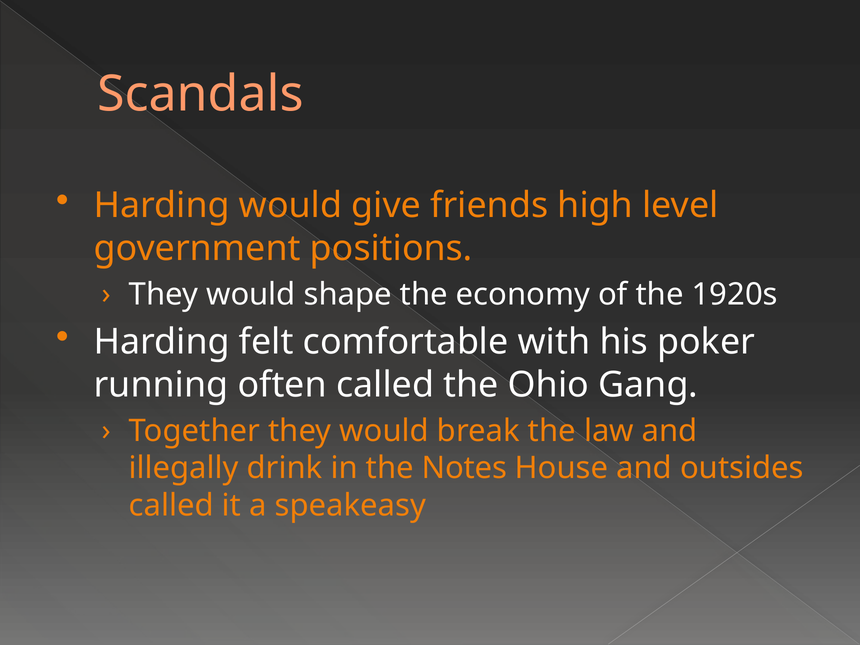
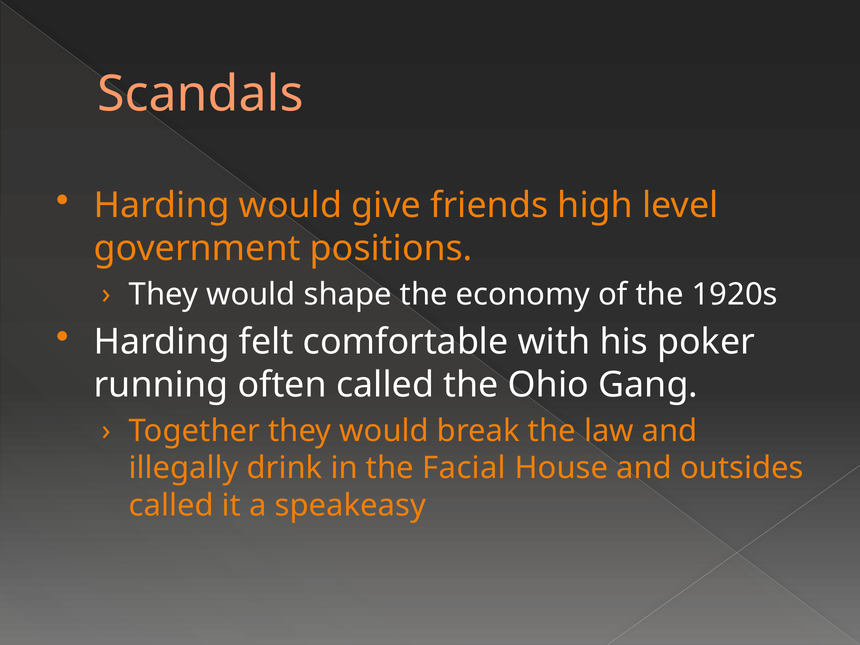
Notes: Notes -> Facial
